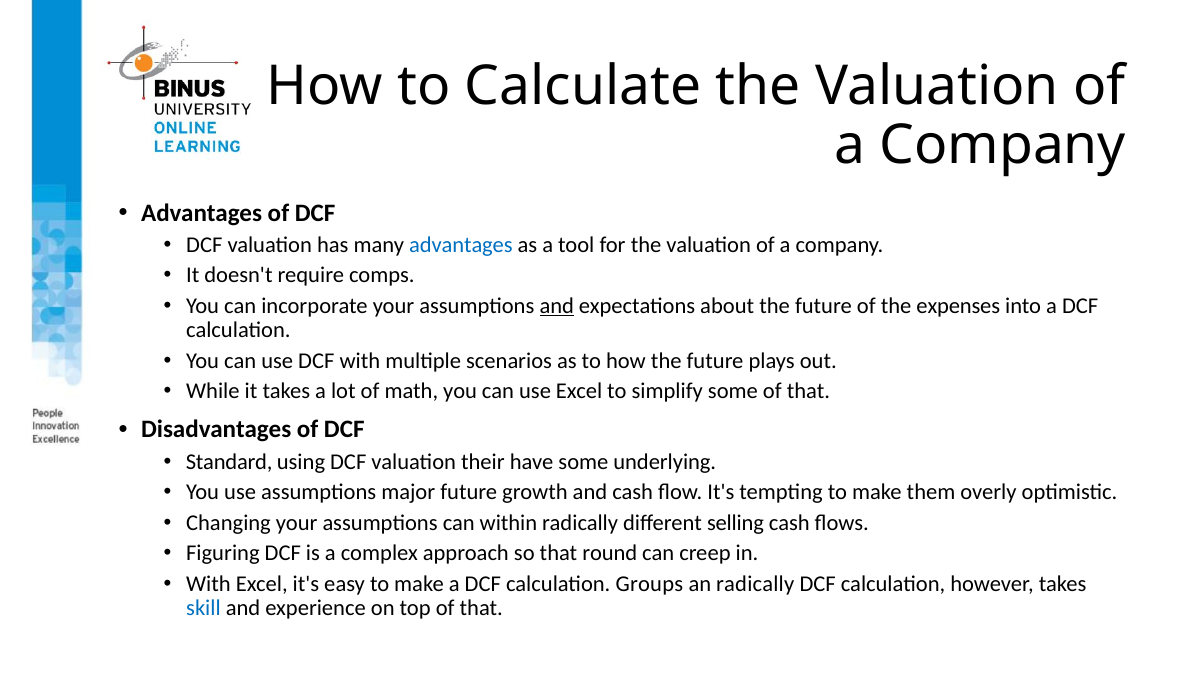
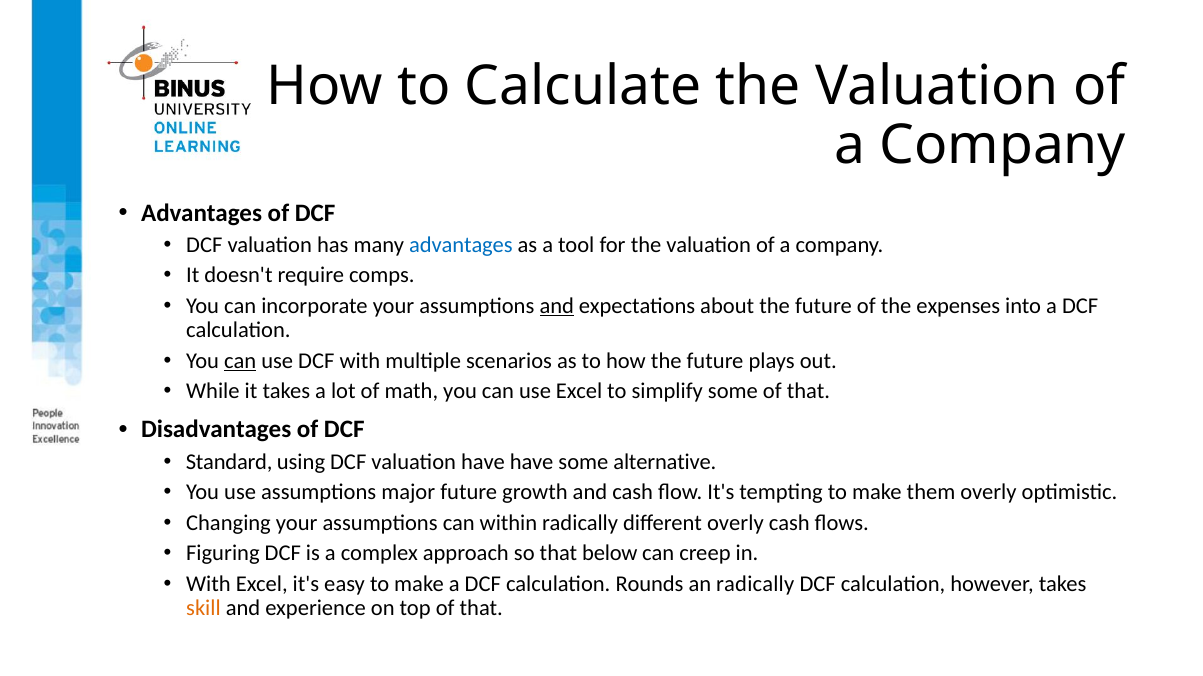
can at (240, 361) underline: none -> present
valuation their: their -> have
underlying: underlying -> alternative
different selling: selling -> overly
round: round -> below
Groups: Groups -> Rounds
skill colour: blue -> orange
